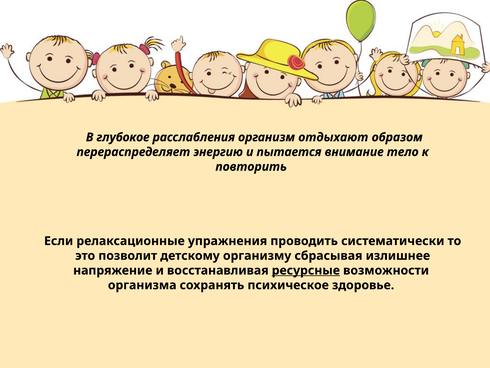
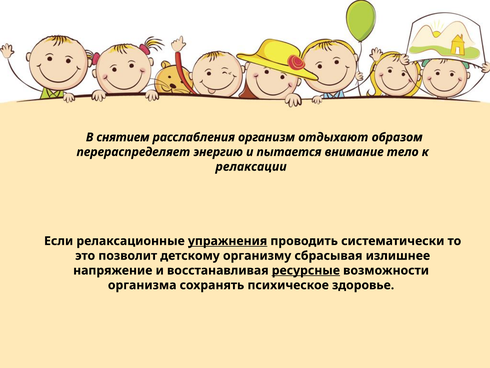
глубокое: глубокое -> снятием
повторить: повторить -> релаксации
упражнения underline: none -> present
